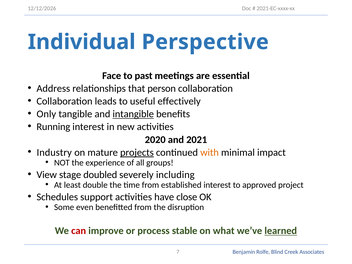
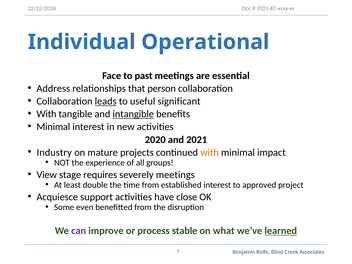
Perspective: Perspective -> Operational
leads underline: none -> present
effectively: effectively -> significant
Only at (46, 114): Only -> With
Running at (53, 127): Running -> Minimal
projects underline: present -> none
doubled: doubled -> requires
severely including: including -> meetings
Schedules: Schedules -> Acquiesce
can colour: red -> purple
